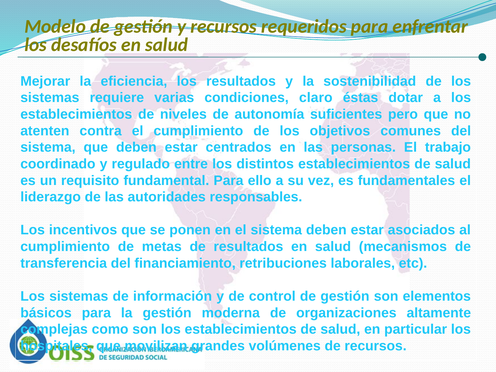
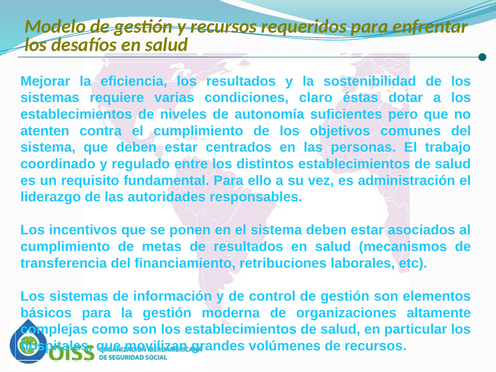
fundamentales: fundamentales -> administración
